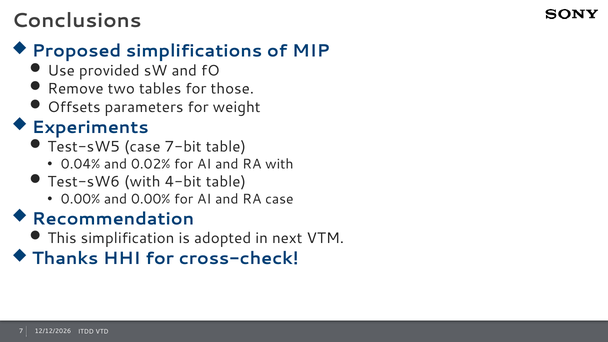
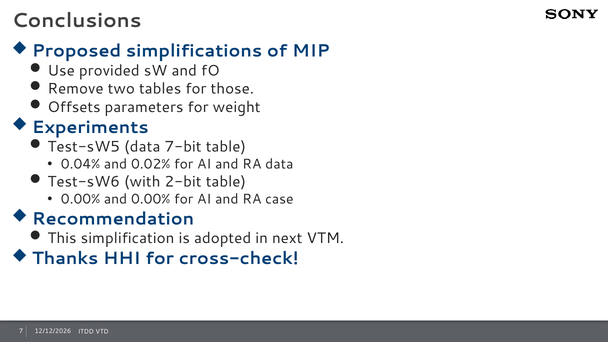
Test-sW5 case: case -> data
RA with: with -> data
4-bit: 4-bit -> 2-bit
